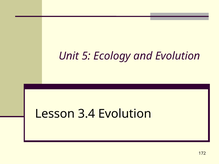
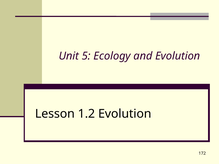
3.4: 3.4 -> 1.2
